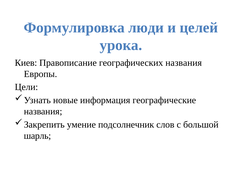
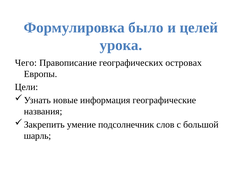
люди: люди -> было
Киев: Киев -> Чего
географических названия: названия -> островах
